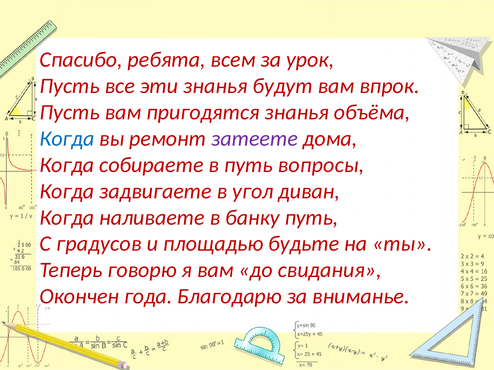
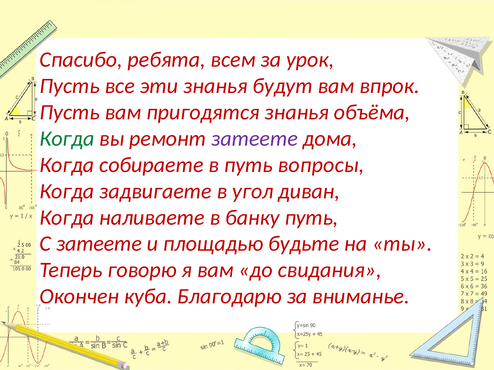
Когда at (67, 139) colour: blue -> green
С градусов: градусов -> затеете
года: года -> куба
